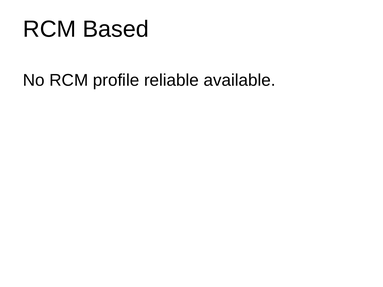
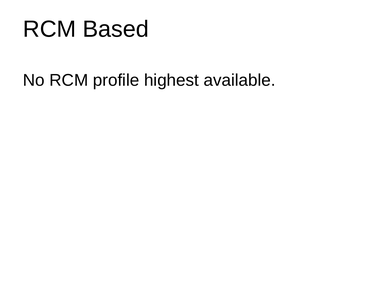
reliable: reliable -> highest
